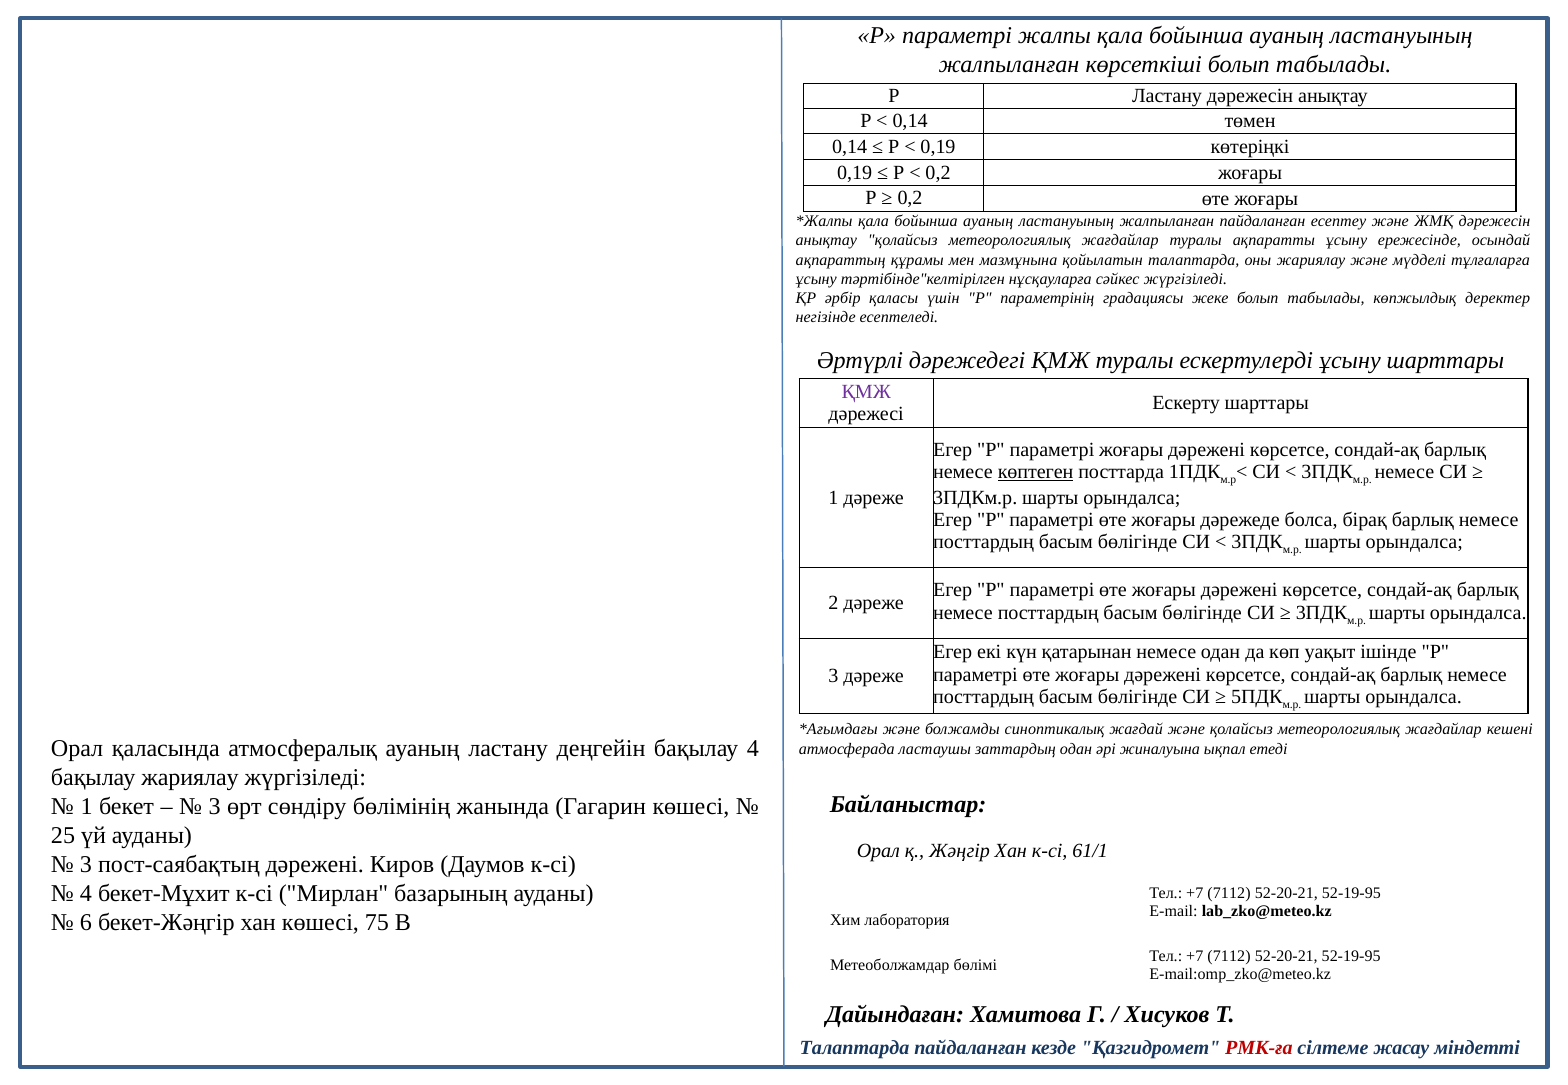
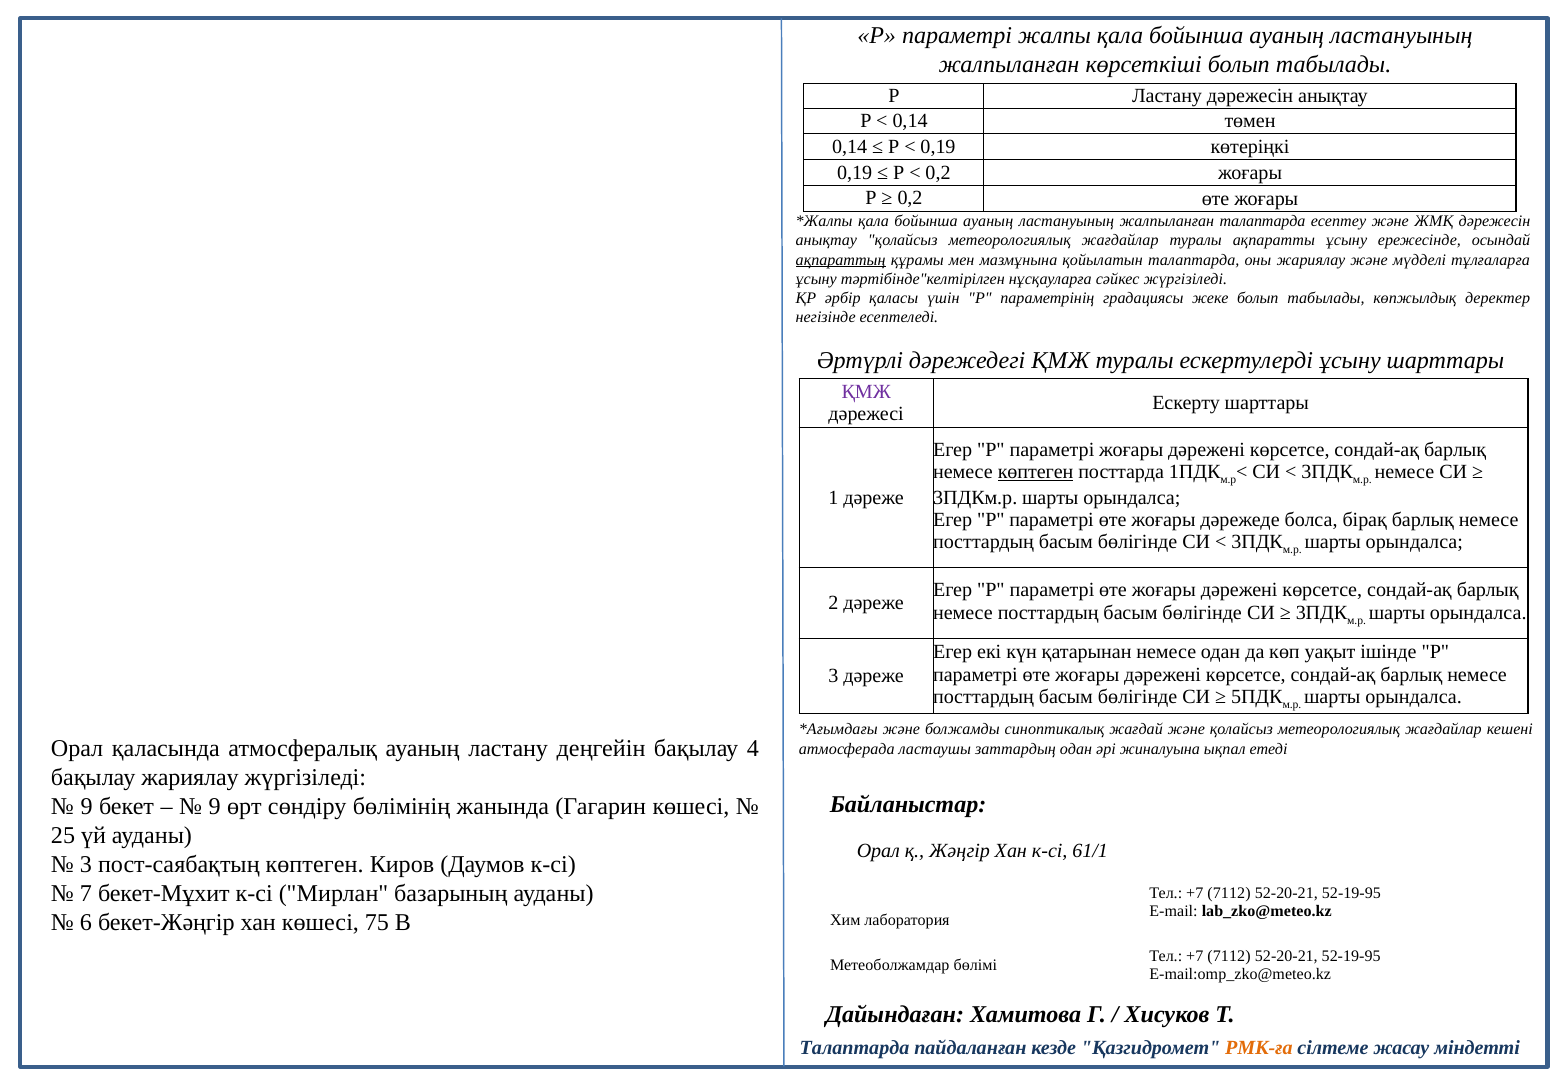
жалпыланған пайдаланған: пайдаланған -> талаптарда
ақпараттың underline: none -> present
1 at (87, 807): 1 -> 9
3 at (215, 807): 3 -> 9
пост-саябақтың дәрежені: дәрежені -> көптеген
4 at (86, 894): 4 -> 7
РМК-ға colour: red -> orange
